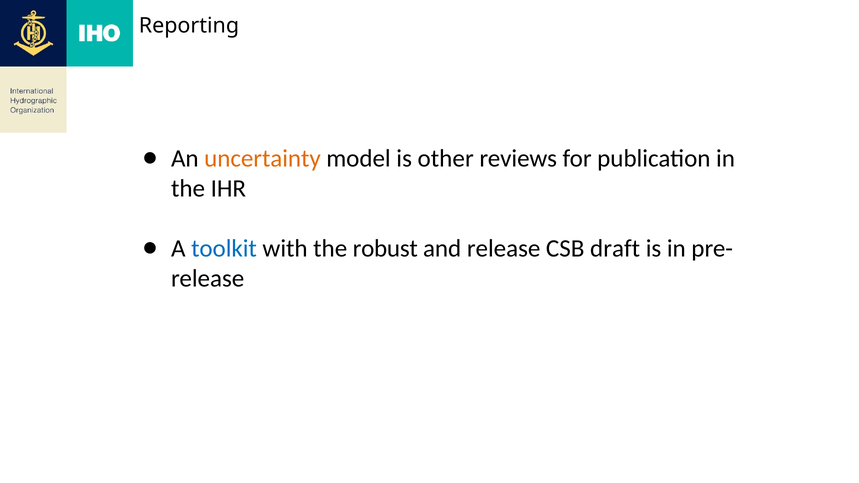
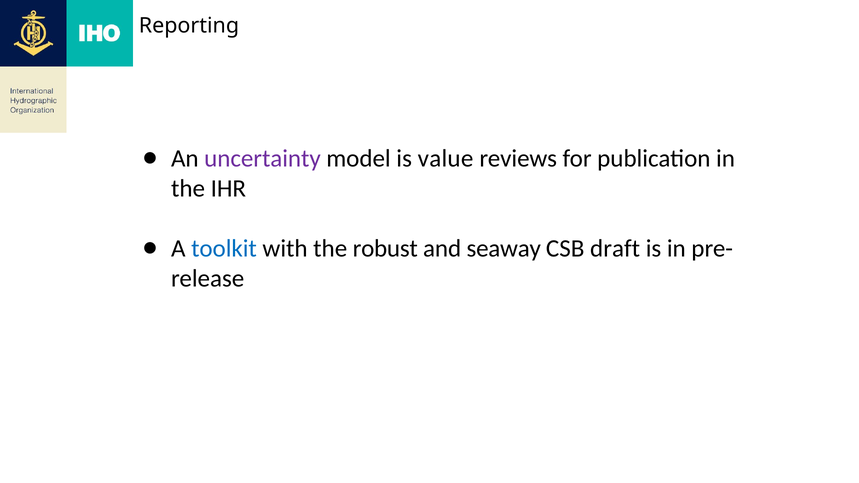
uncertainty colour: orange -> purple
other: other -> value
and release: release -> seaway
